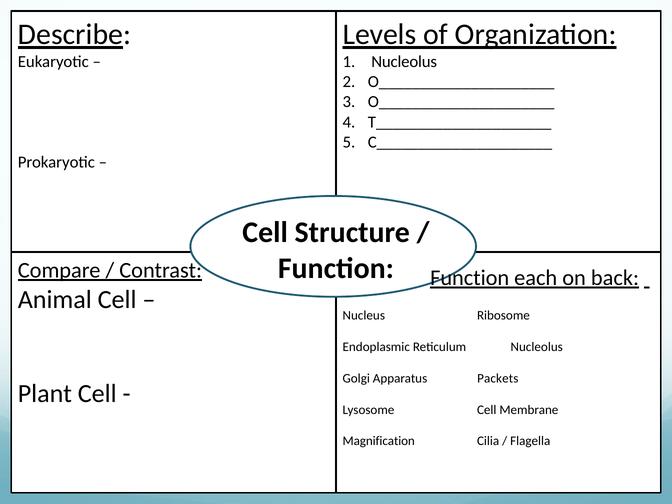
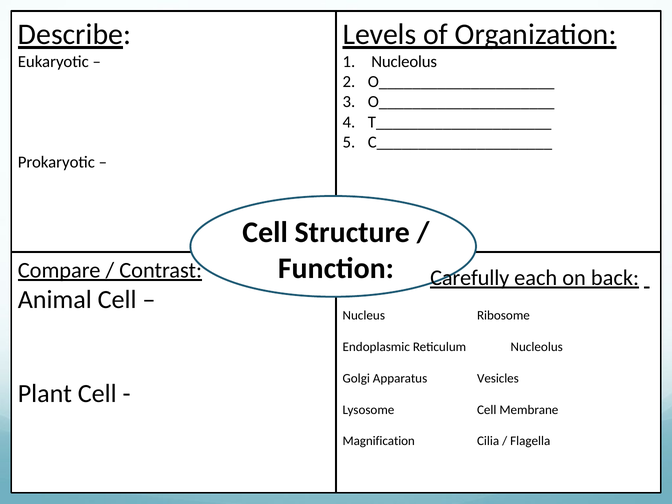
Function at (470, 278): Function -> Carefully
Packets: Packets -> Vesicles
